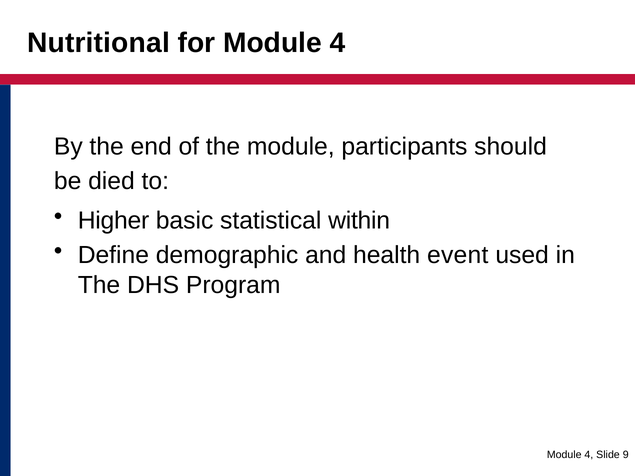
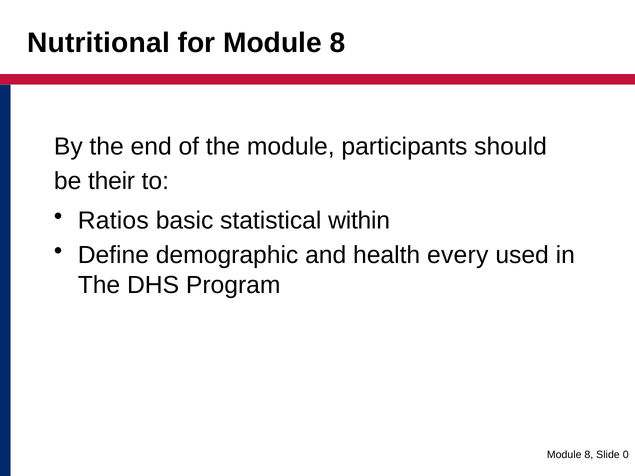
for Module 4: 4 -> 8
died: died -> their
Higher: Higher -> Ratios
event: event -> every
4 at (589, 455): 4 -> 8
9: 9 -> 0
